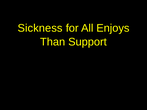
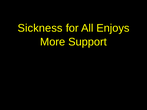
Than: Than -> More
